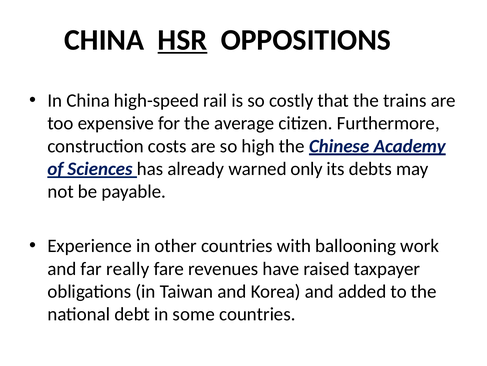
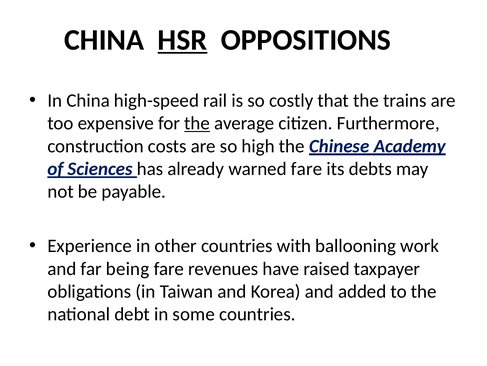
the at (197, 123) underline: none -> present
warned only: only -> fare
really: really -> being
